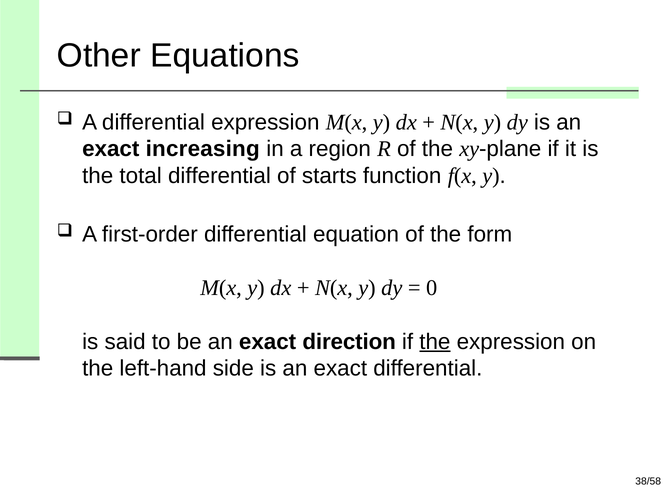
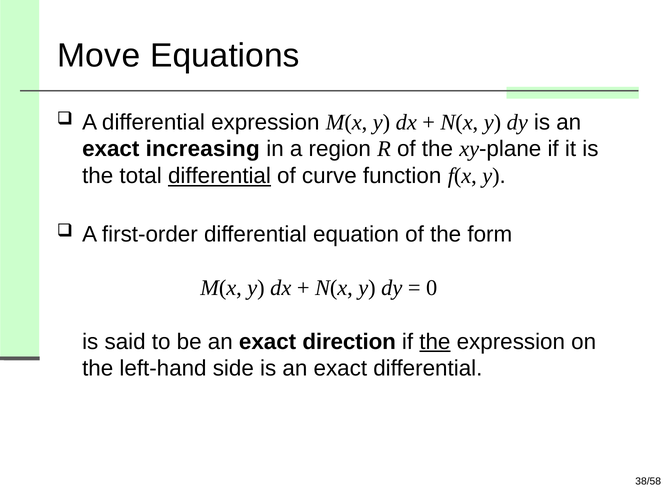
Other: Other -> Move
differential at (219, 176) underline: none -> present
starts: starts -> curve
